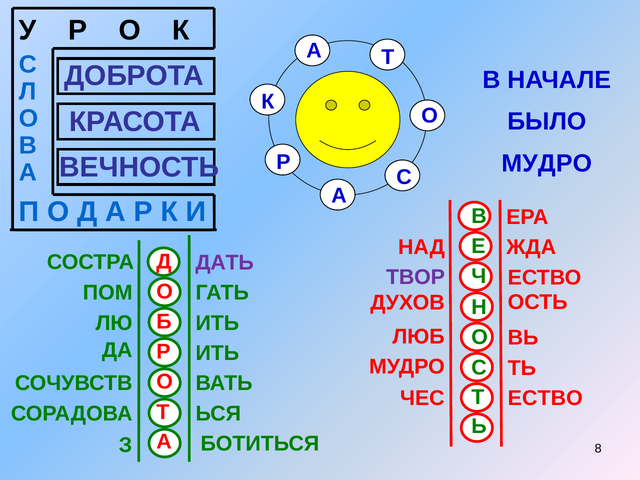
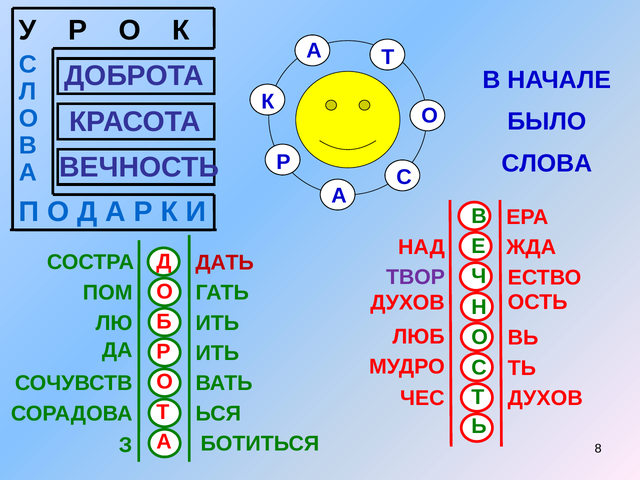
МУДРО at (547, 163): МУДРО -> СЛОВА
ДАТЬ colour: purple -> red
ЧЕС ЕСТВО: ЕСТВО -> ДУХОВ
